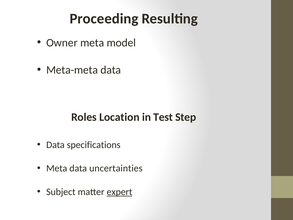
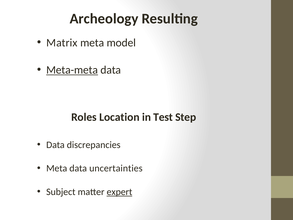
Proceeding: Proceeding -> Archeology
Owner: Owner -> Matrix
Meta-meta underline: none -> present
specifications: specifications -> discrepancies
